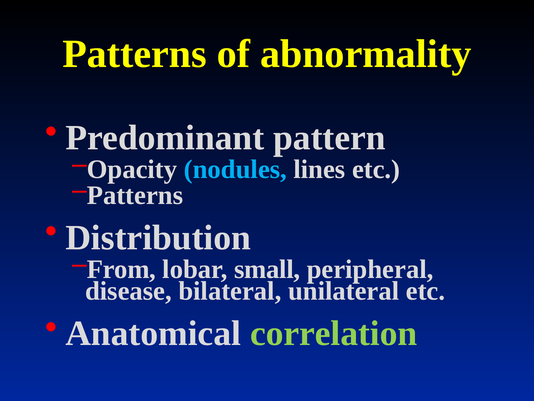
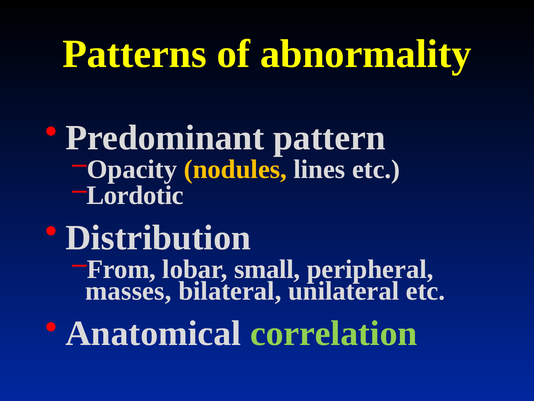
nodules colour: light blue -> yellow
Patterns at (135, 195): Patterns -> Lordotic
disease: disease -> masses
